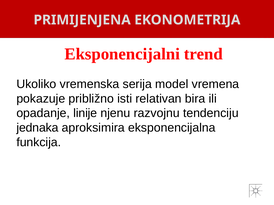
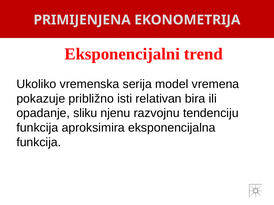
linije: linije -> sliku
jednaka at (37, 128): jednaka -> funkcija
